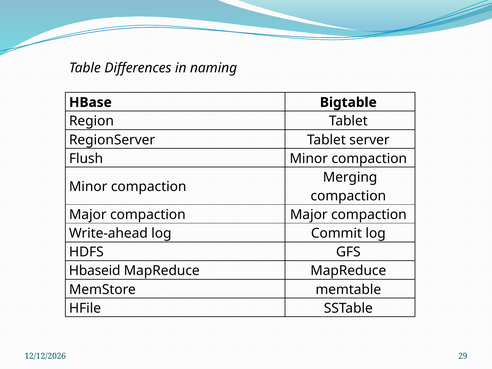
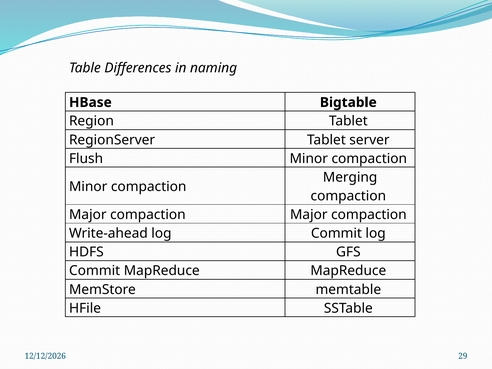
Hbaseid at (95, 271): Hbaseid -> Commit
